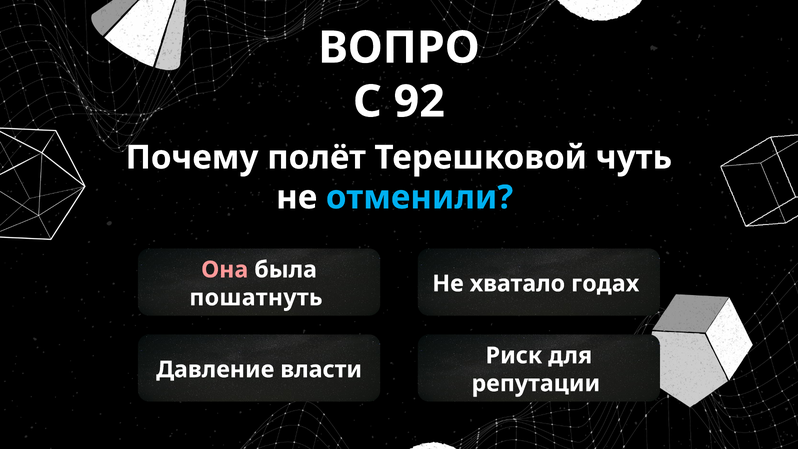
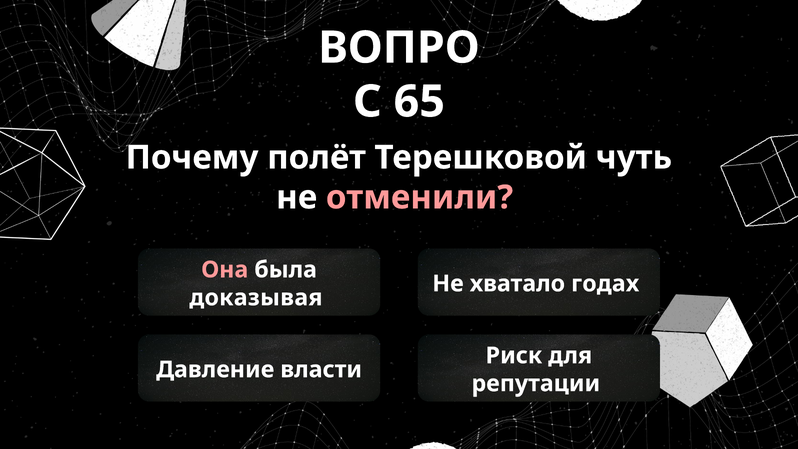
92: 92 -> 65
отменили colour: light blue -> pink
пошатнуть: пошатнуть -> доказывая
